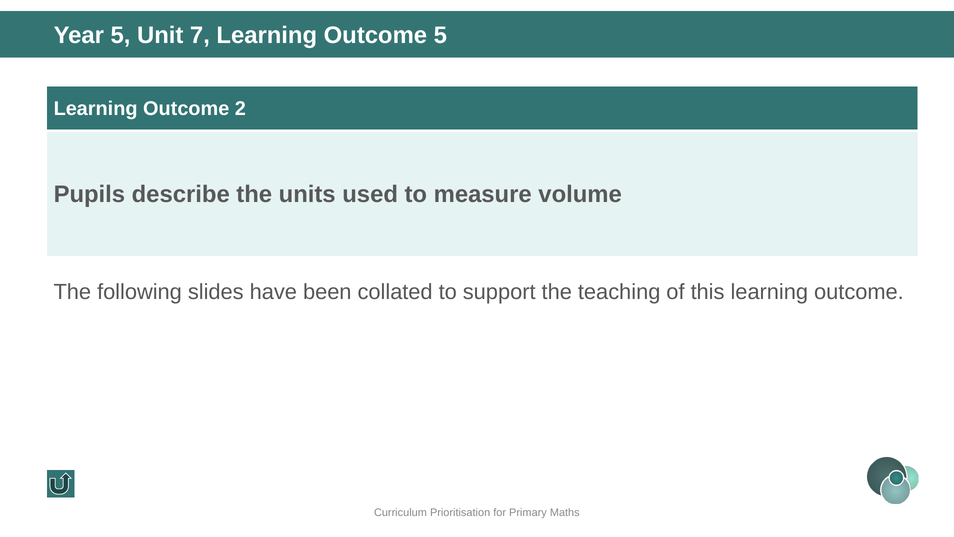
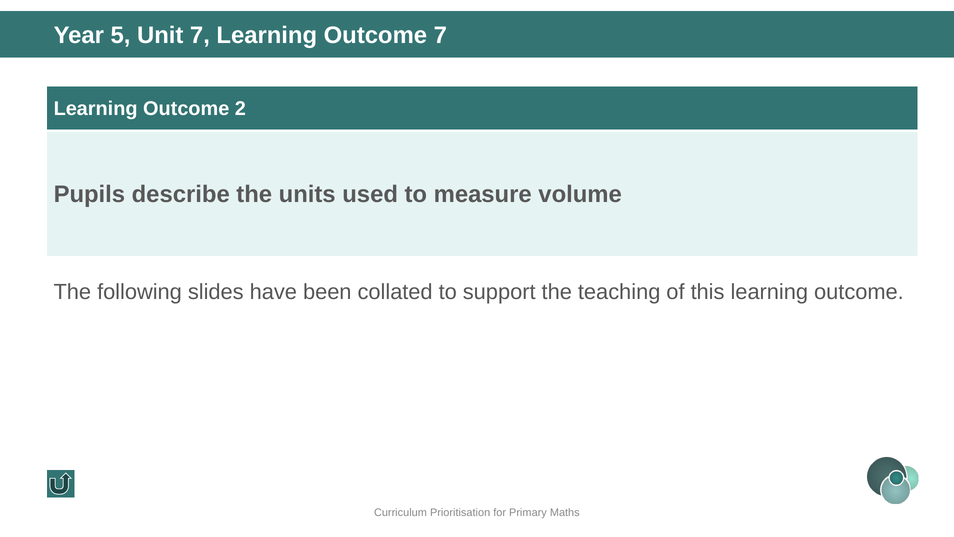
Outcome 5: 5 -> 7
